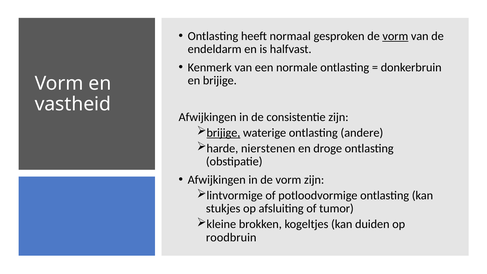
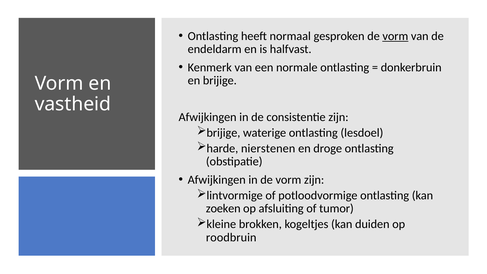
brijige at (223, 133) underline: present -> none
andere: andere -> lesdoel
stukjes: stukjes -> zoeken
